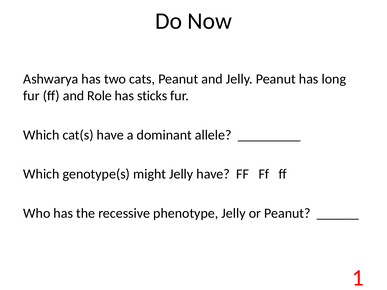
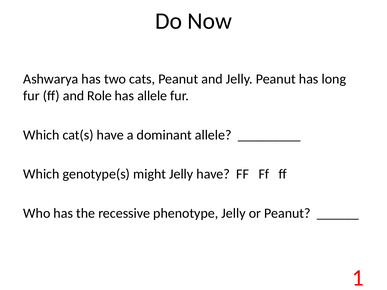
has sticks: sticks -> allele
